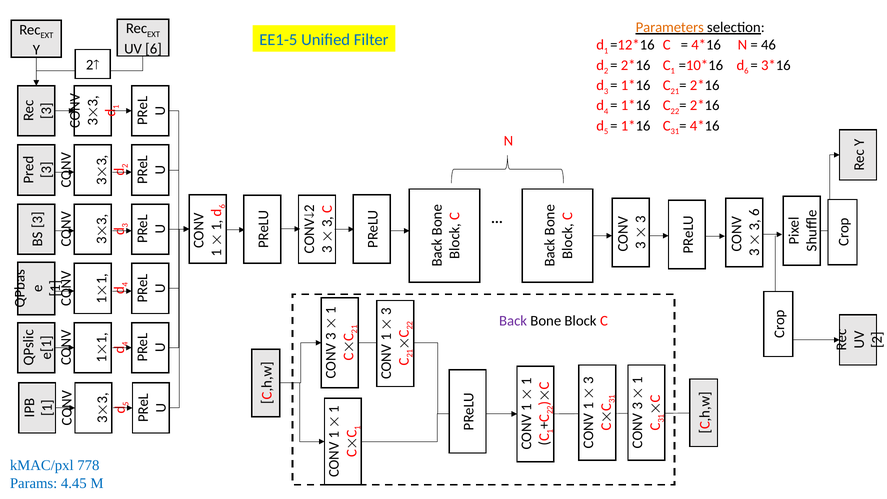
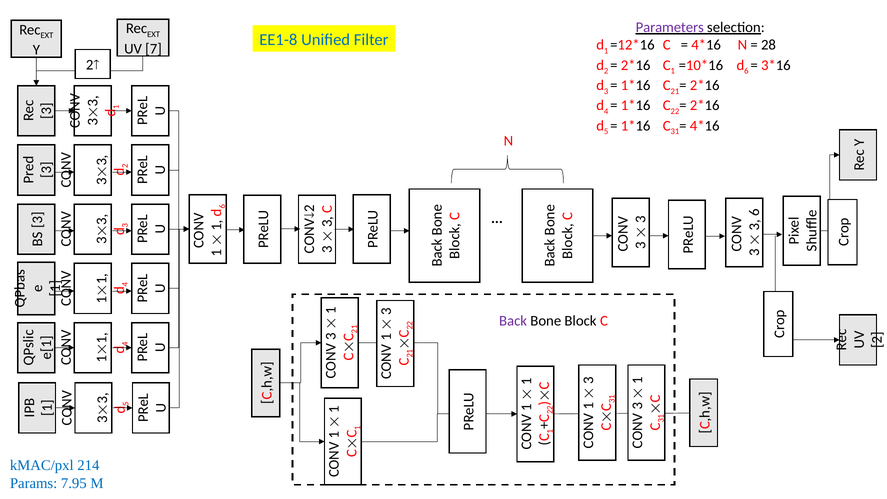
Parameters colour: orange -> purple
EE1-5: EE1-5 -> EE1-8
46: 46 -> 28
UV 6: 6 -> 7
778: 778 -> 214
4.45: 4.45 -> 7.95
